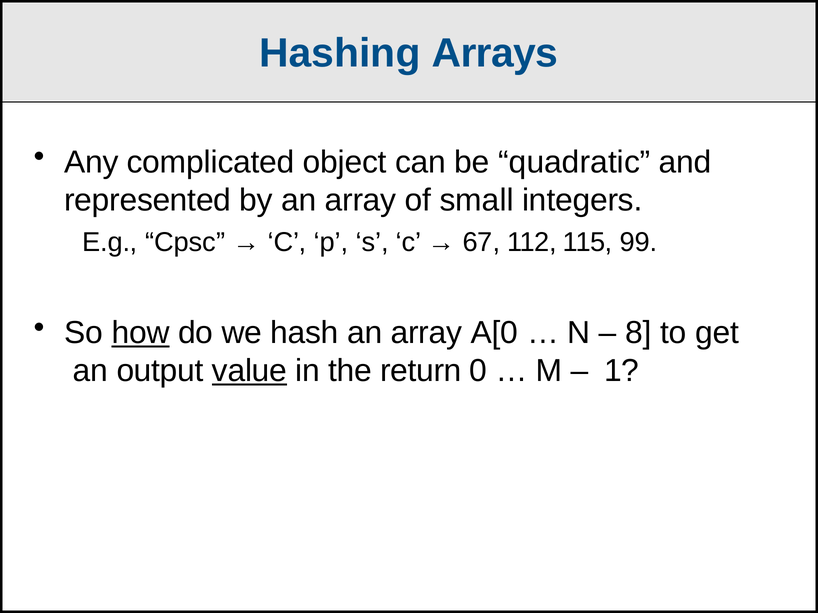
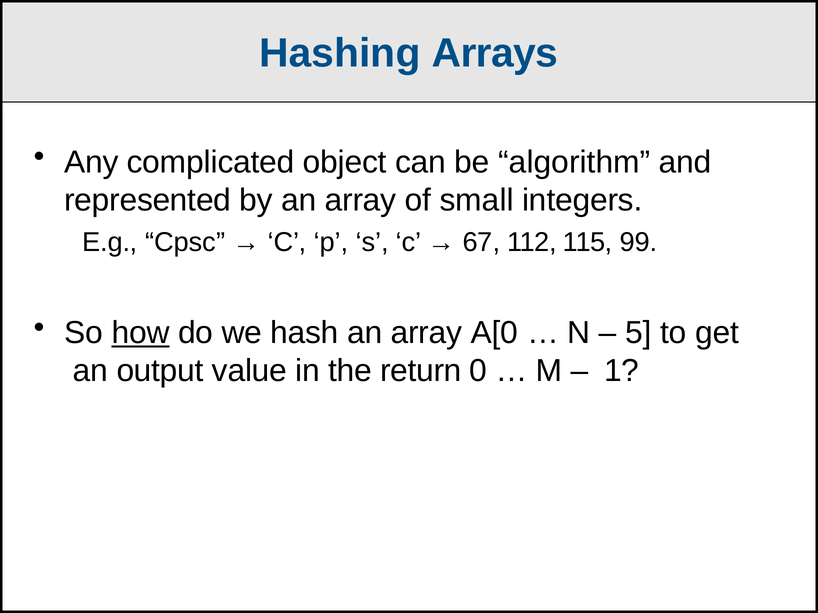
quadratic: quadratic -> algorithm
8: 8 -> 5
value underline: present -> none
